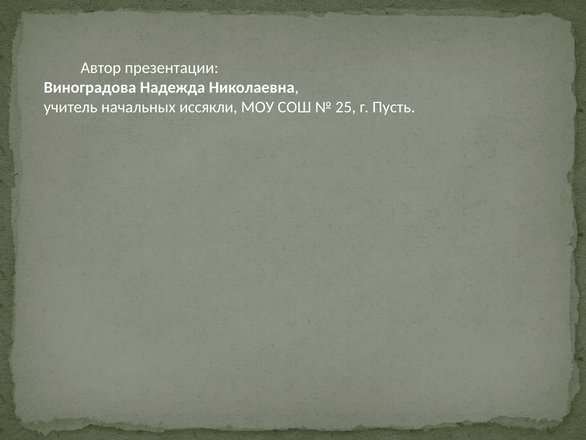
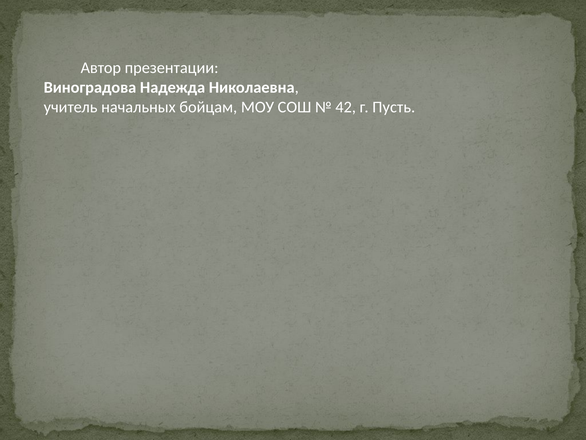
иссякли: иссякли -> бойцам
25: 25 -> 42
